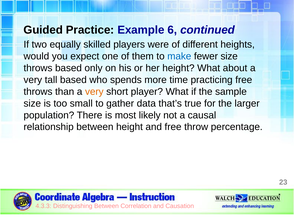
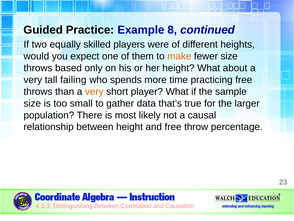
6: 6 -> 8
make colour: blue -> orange
tall based: based -> failing
